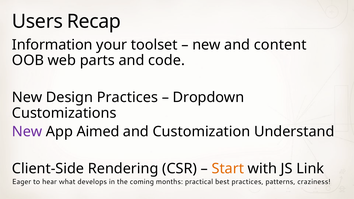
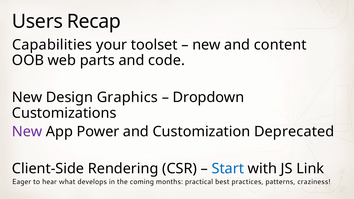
Information: Information -> Capabilities
Design Practices: Practices -> Graphics
Aimed: Aimed -> Power
Understand: Understand -> Deprecated
Start colour: orange -> blue
